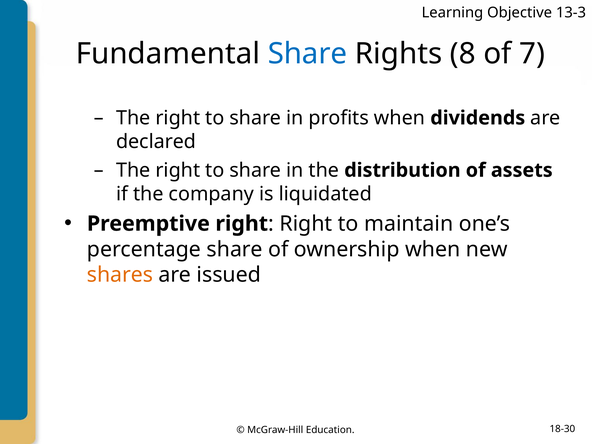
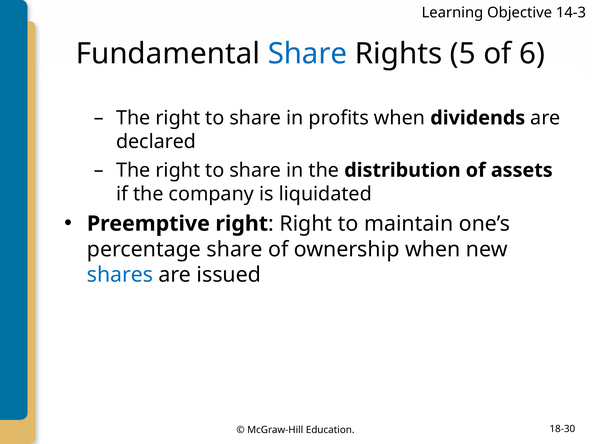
13-3: 13-3 -> 14-3
8: 8 -> 5
7: 7 -> 6
shares colour: orange -> blue
